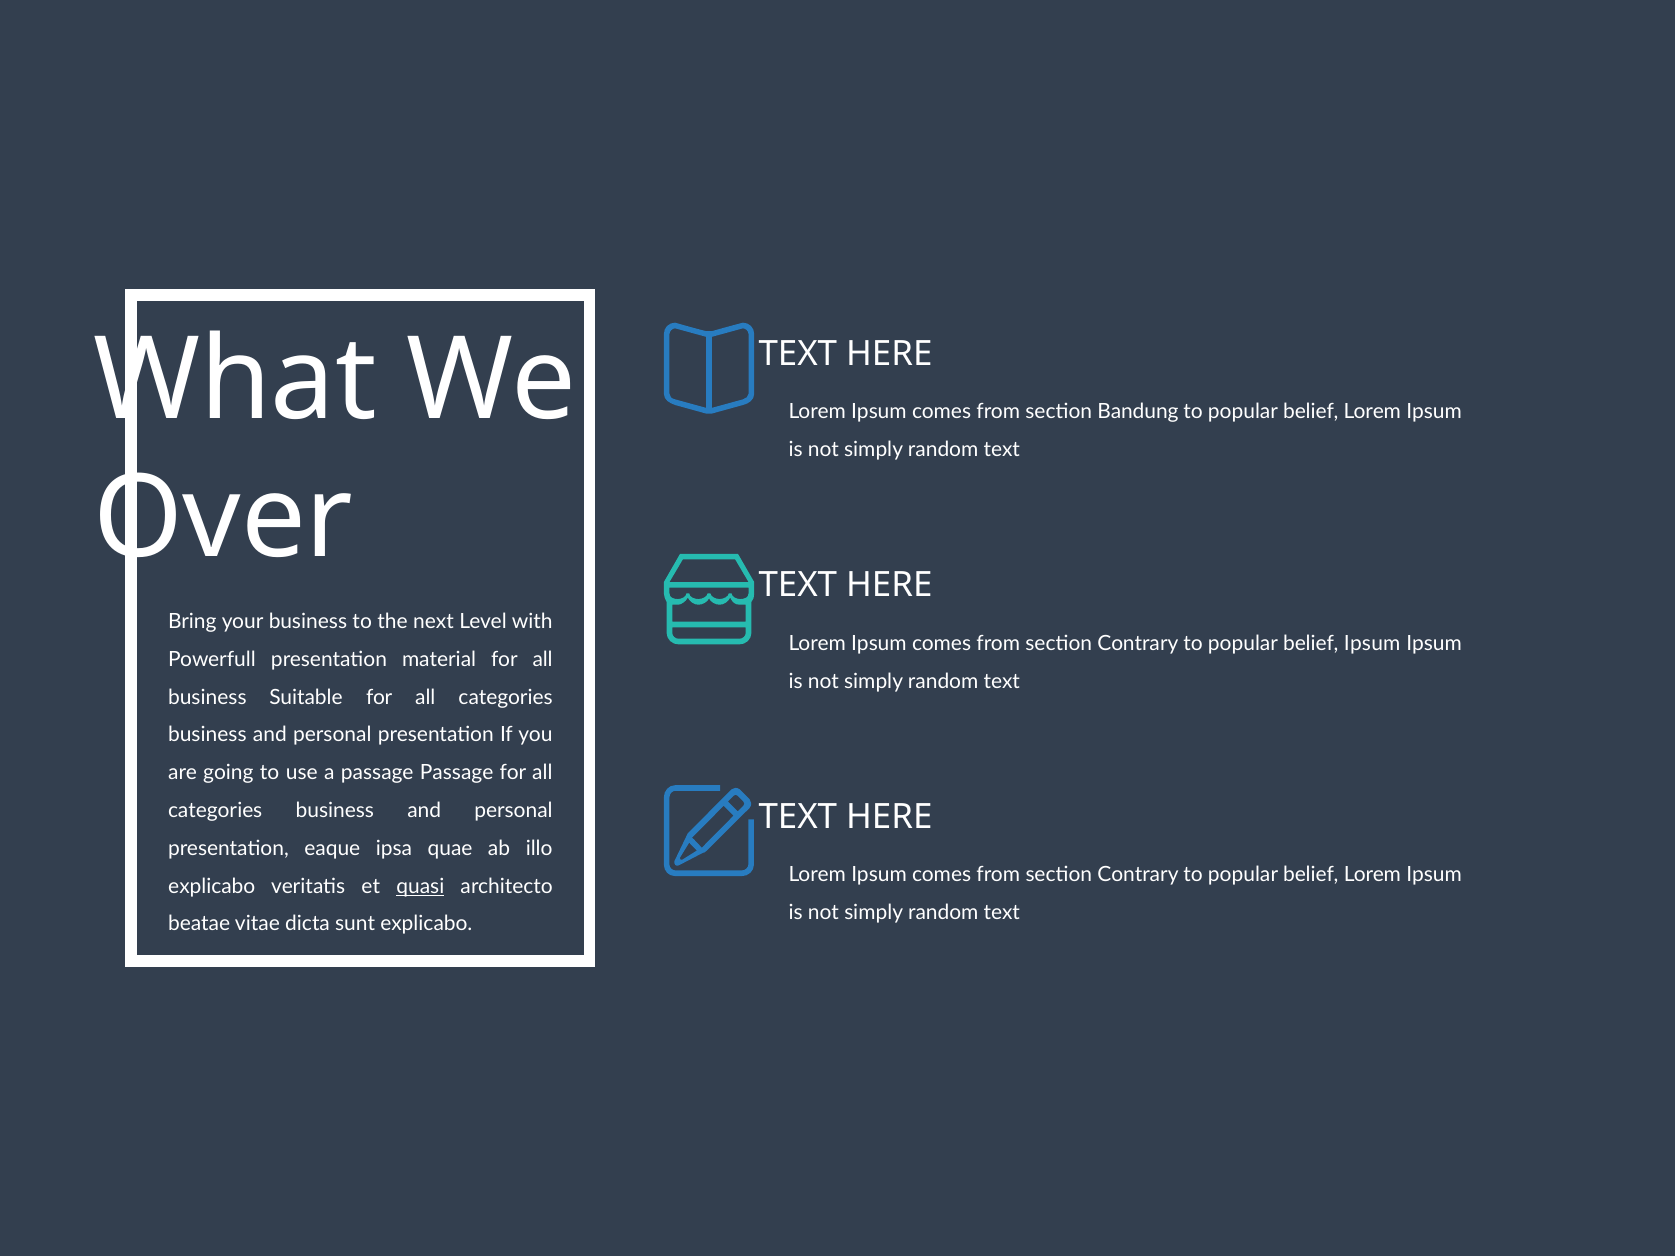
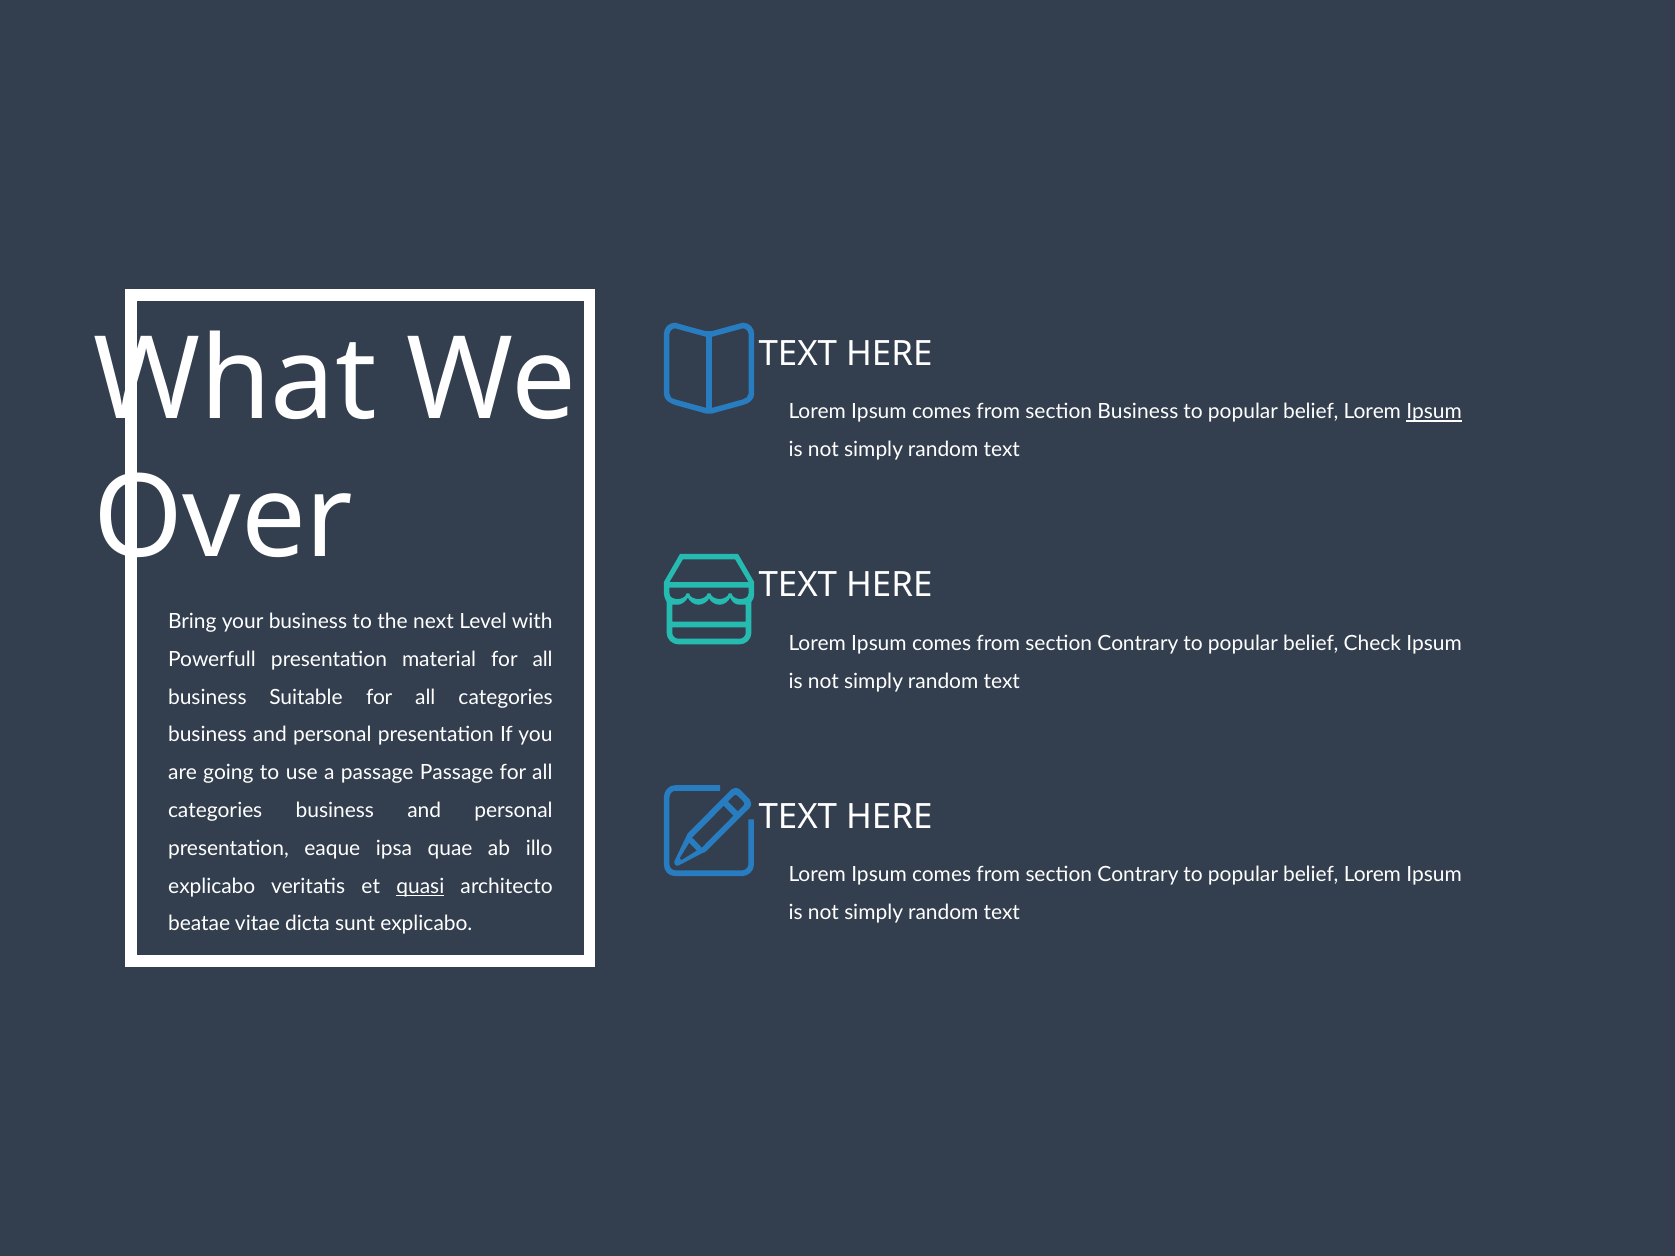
section Bandung: Bandung -> Business
Ipsum at (1434, 412) underline: none -> present
belief Ipsum: Ipsum -> Check
